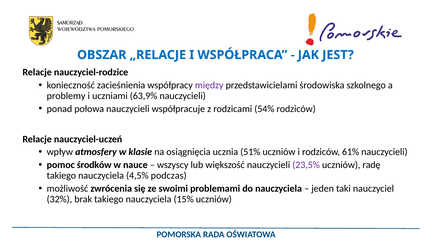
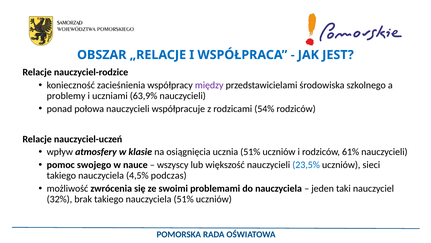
środków: środków -> swojego
23,5% colour: purple -> blue
radę: radę -> sieci
nauczyciela 15%: 15% -> 51%
